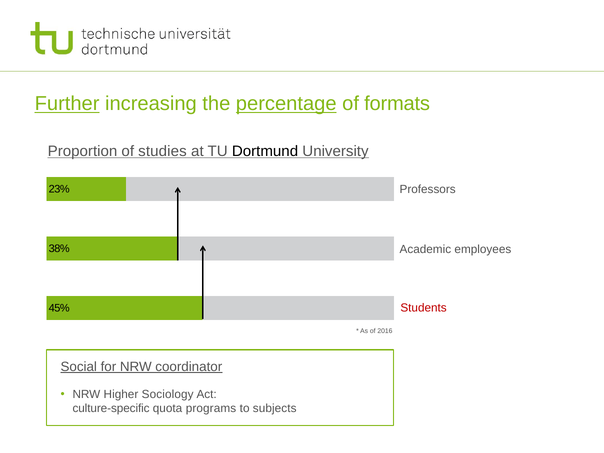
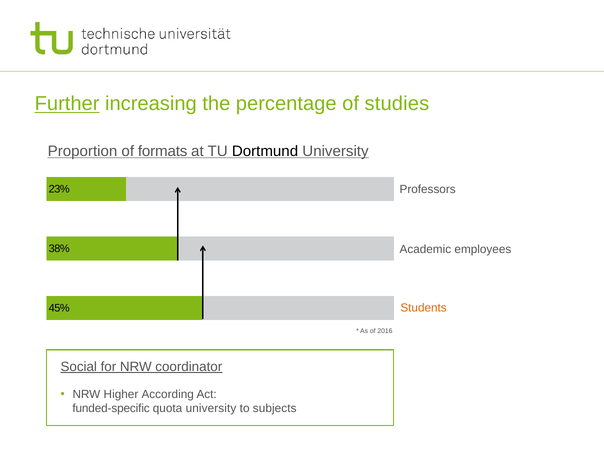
percentage underline: present -> none
formats: formats -> studies
studies: studies -> formats
Students colour: red -> orange
Sociology: Sociology -> According
culture-specific: culture-specific -> funded-specific
quota programs: programs -> university
